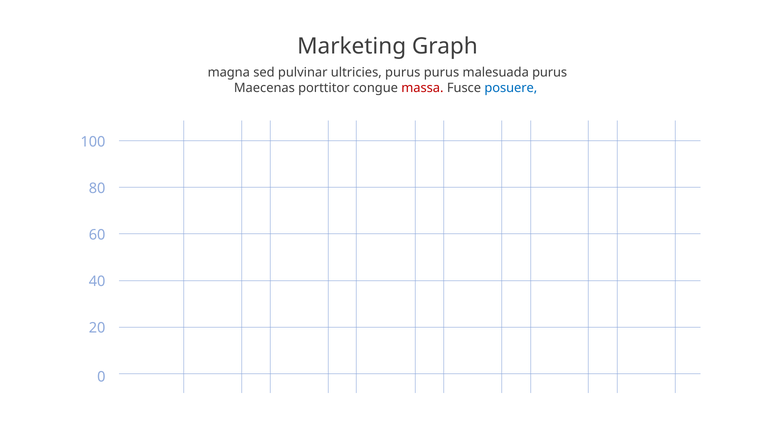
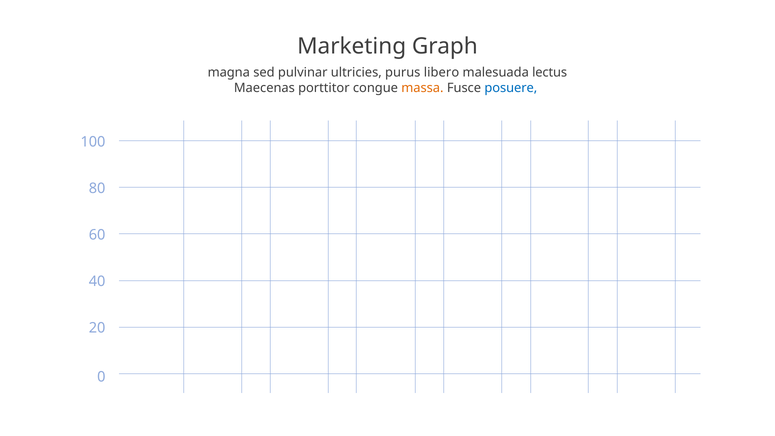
purus purus: purus -> libero
malesuada purus: purus -> lectus
massa colour: red -> orange
